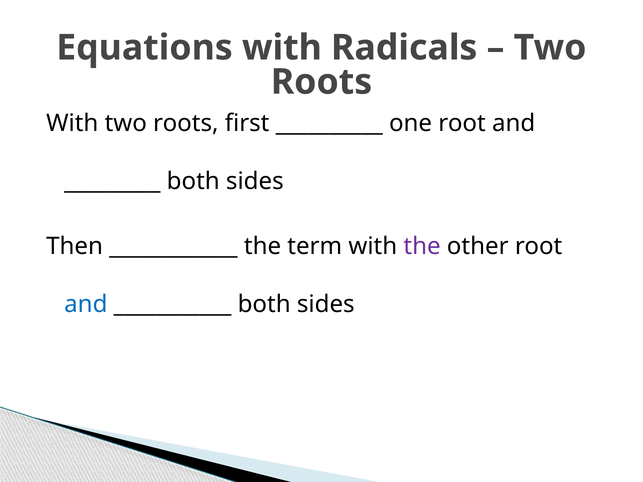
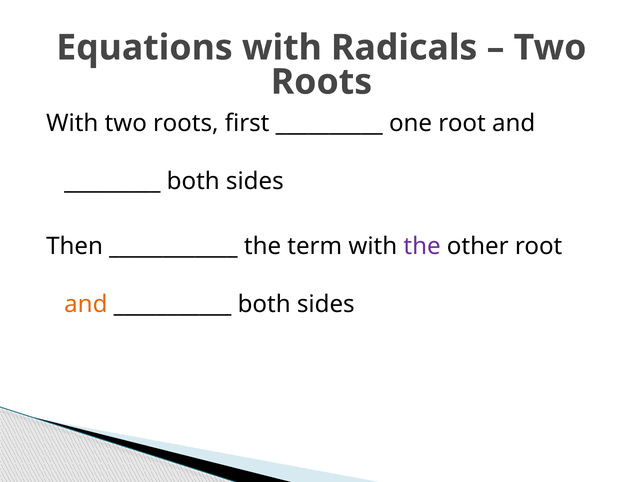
and at (86, 304) colour: blue -> orange
